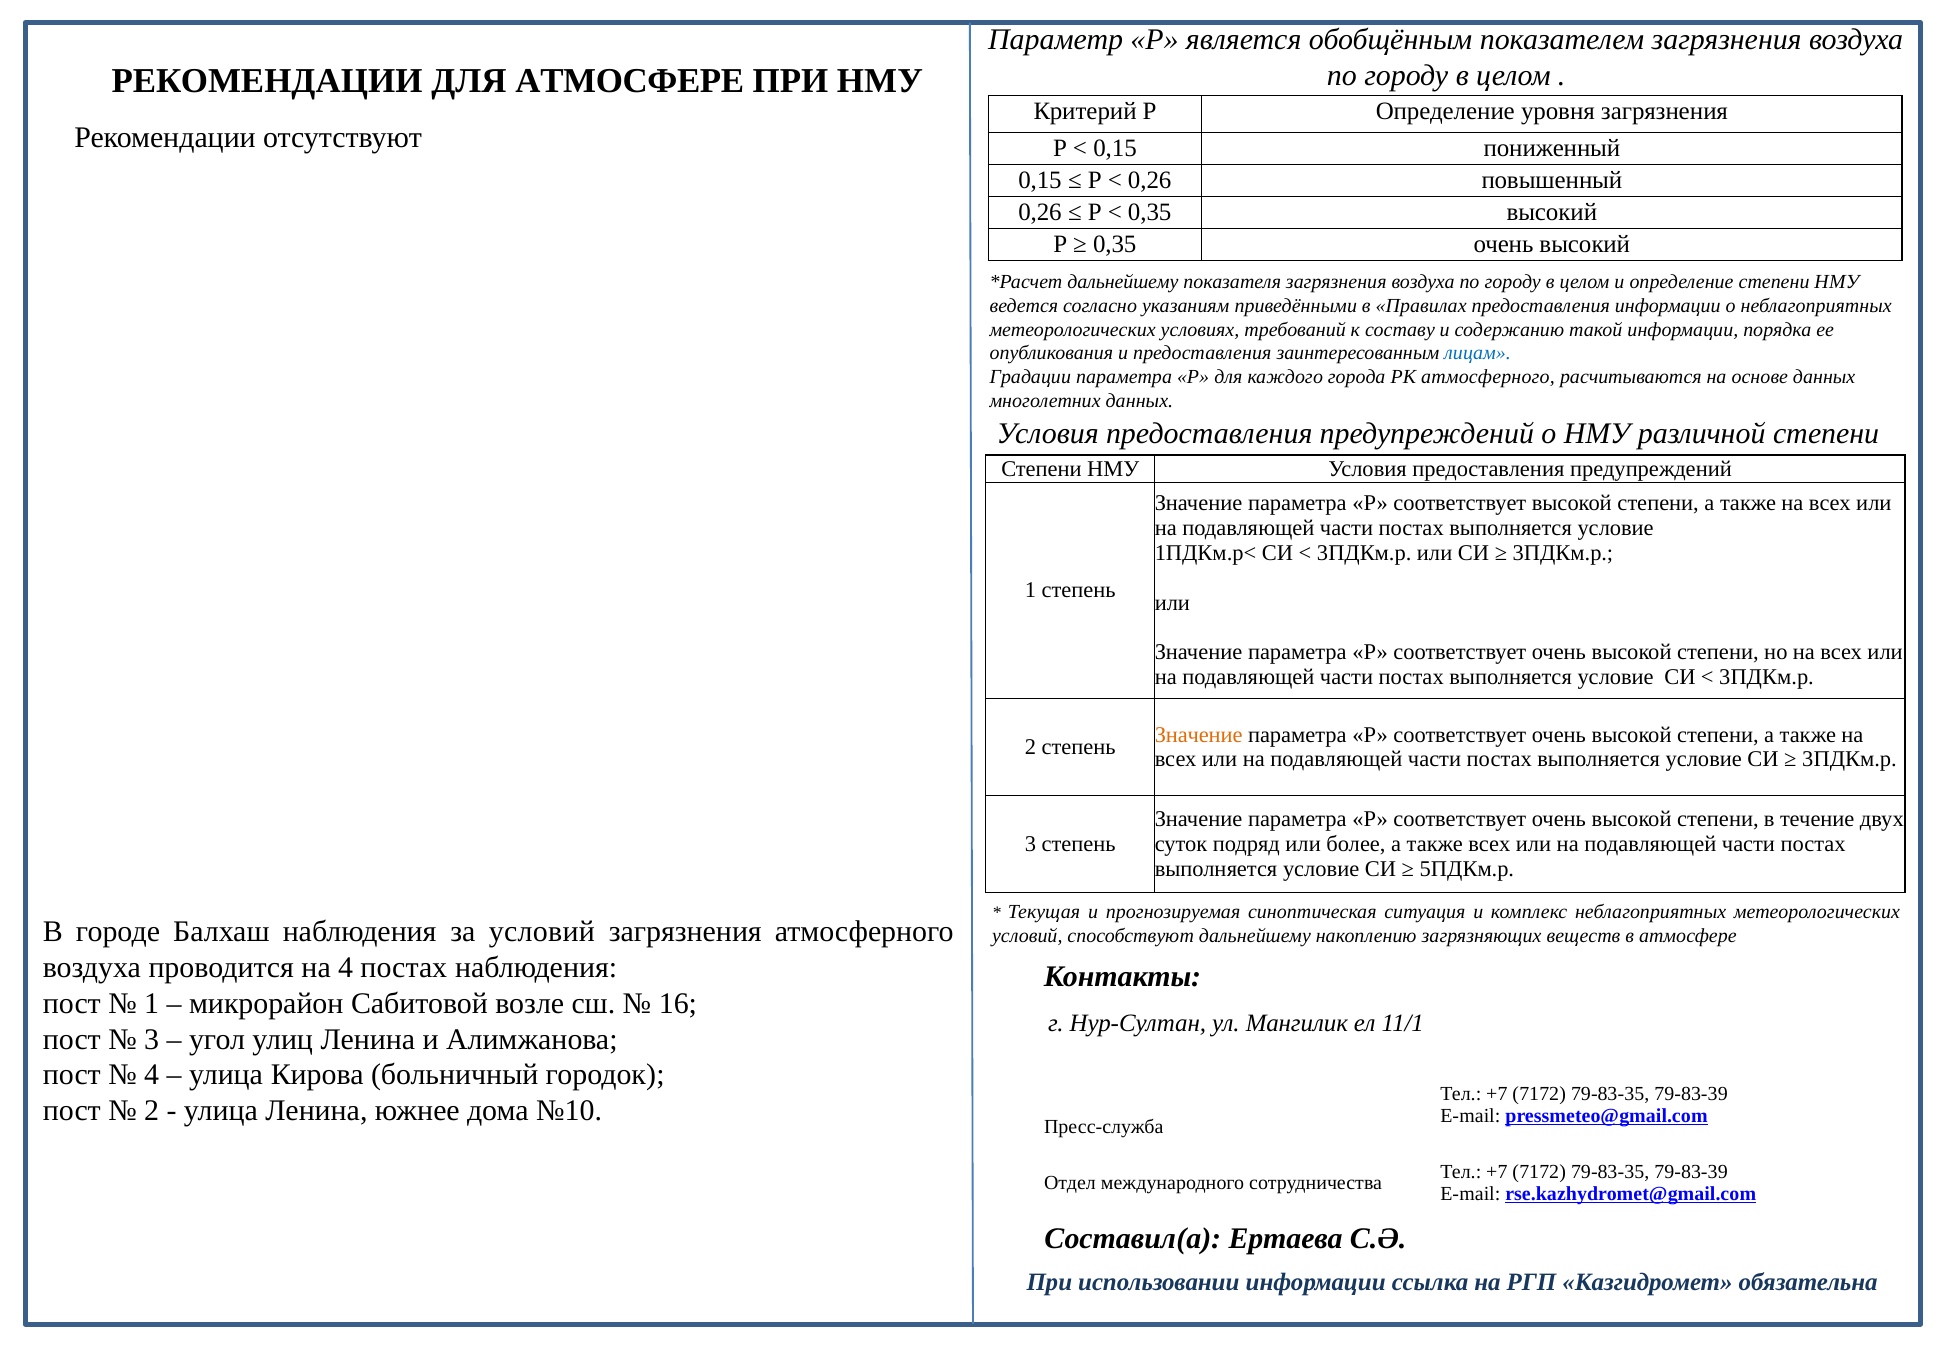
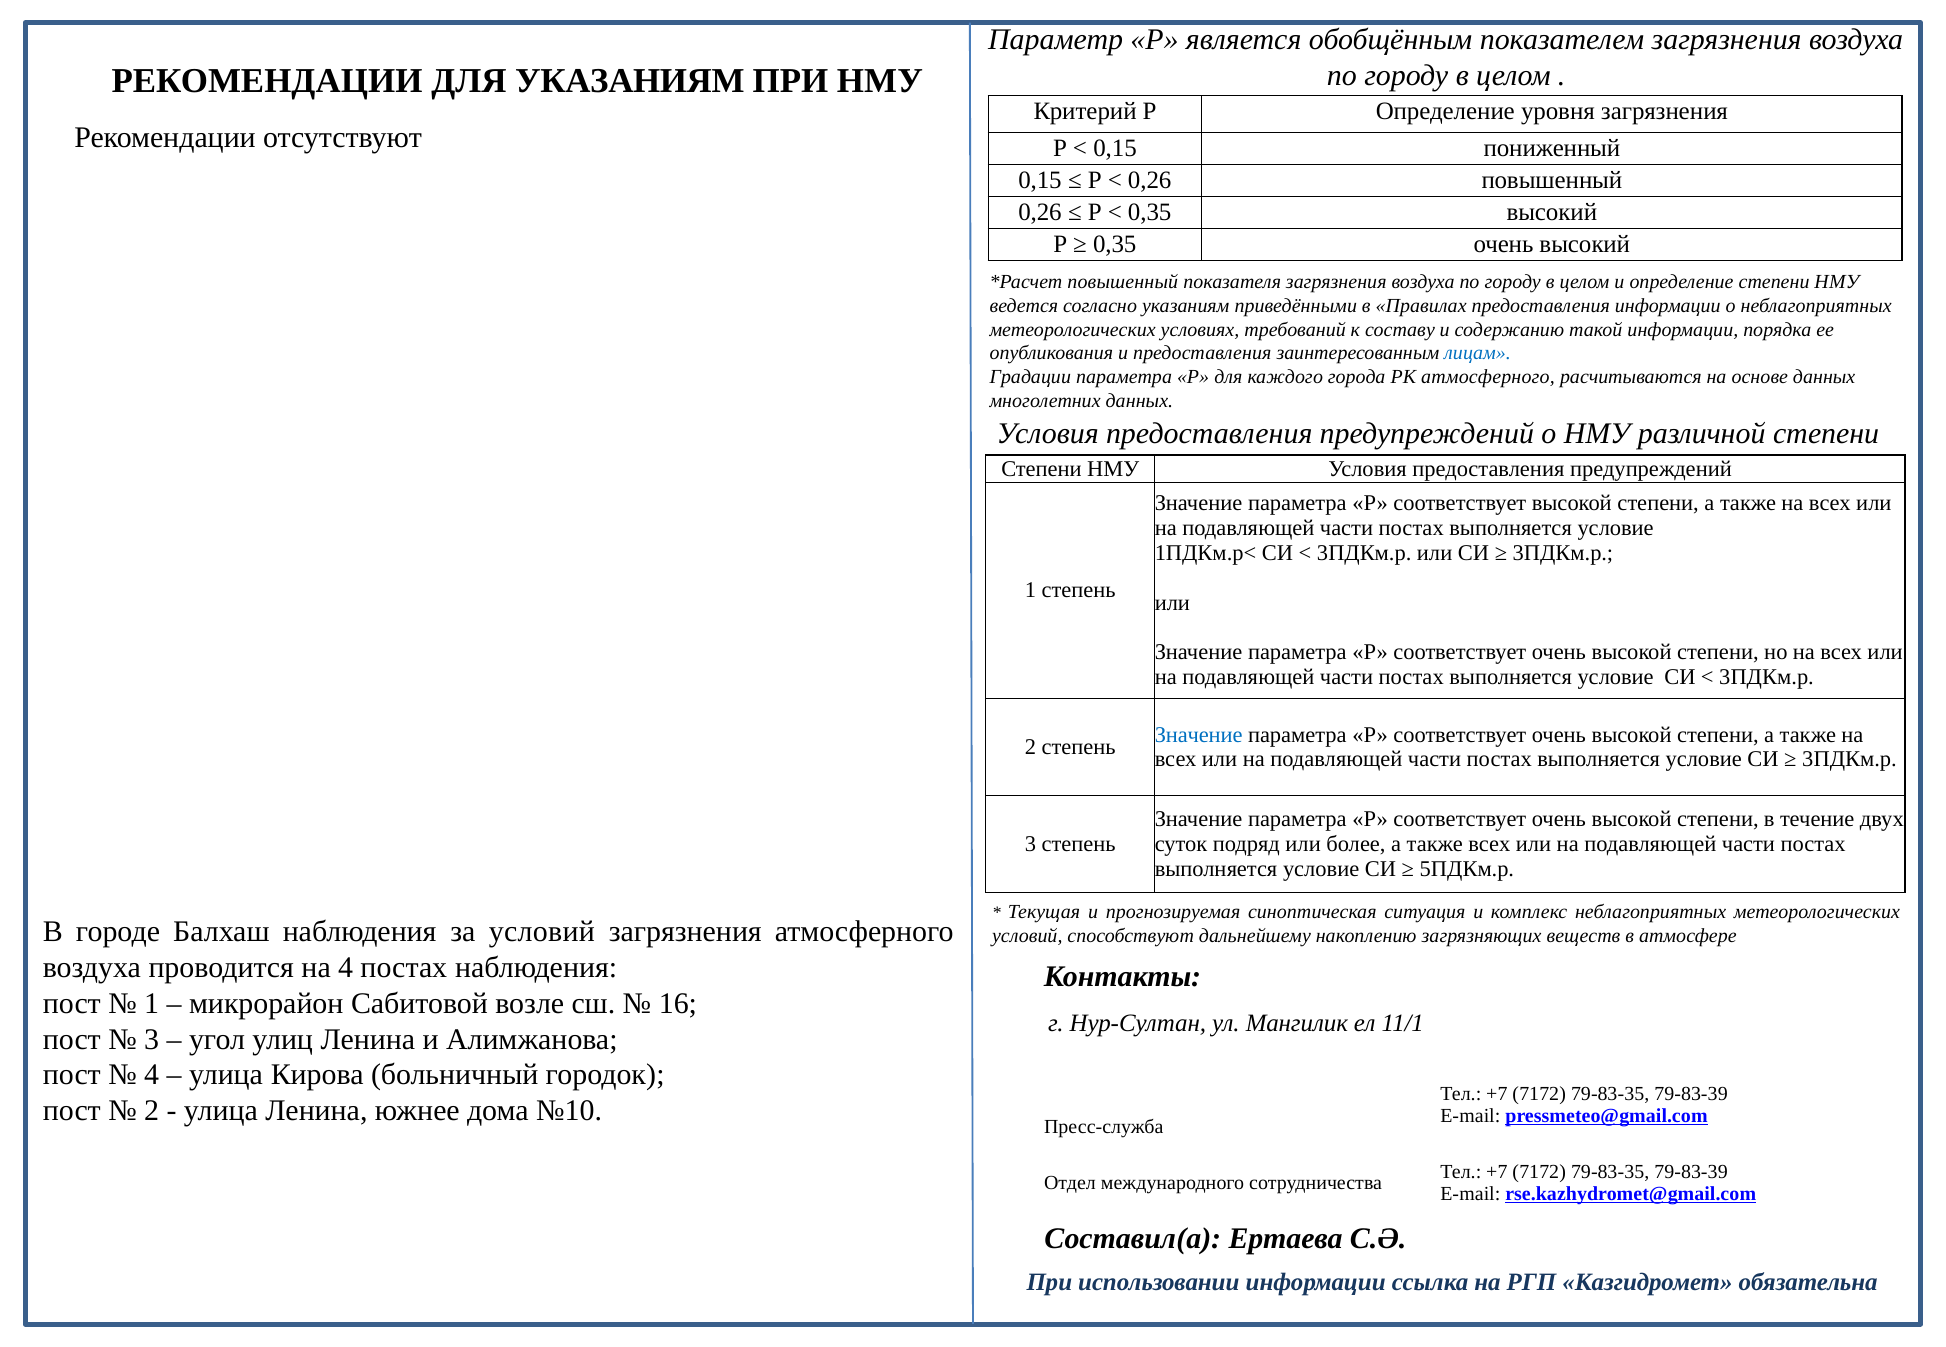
ДЛЯ АТМОСФЕРЕ: АТМОСФЕРЕ -> УКАЗАНИЯМ
дальнейшему at (1123, 282): дальнейшему -> повышенный
Значение at (1199, 735) colour: orange -> blue
